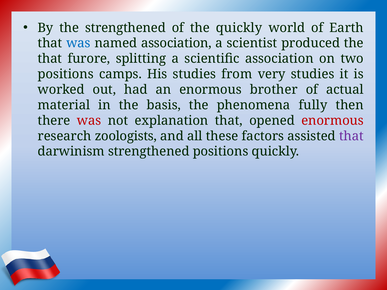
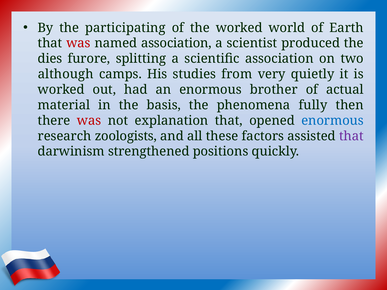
the strengthened: strengthened -> participating
the quickly: quickly -> worked
was at (78, 43) colour: blue -> red
that at (50, 59): that -> dies
positions at (66, 74): positions -> although
very studies: studies -> quietly
enormous at (333, 121) colour: red -> blue
